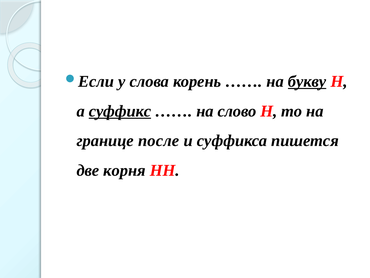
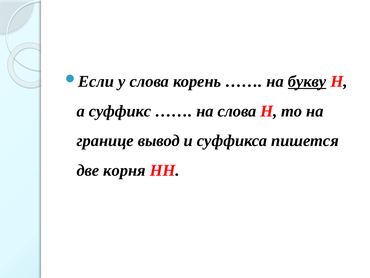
суффикс underline: present -> none
на слово: слово -> слова
после: после -> вывод
